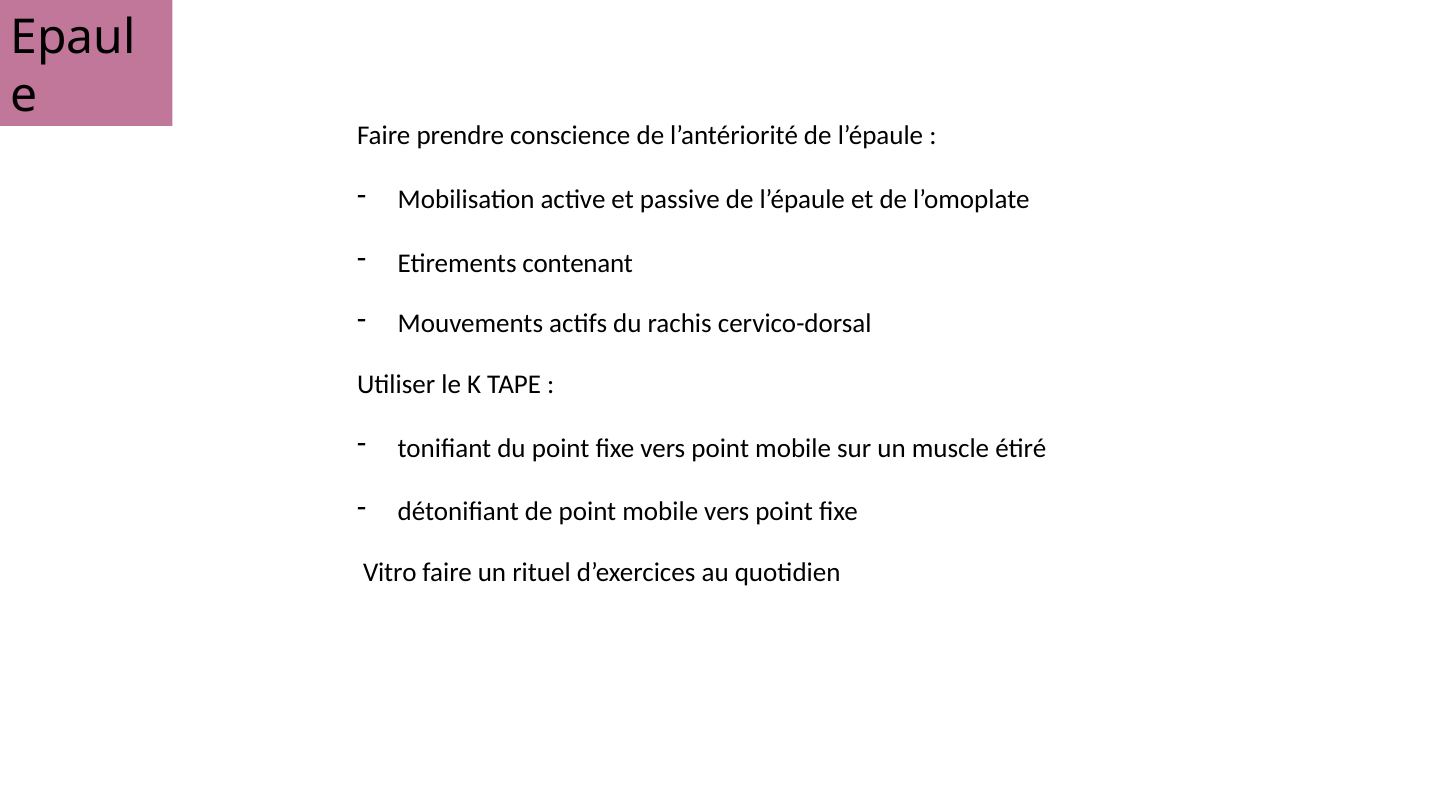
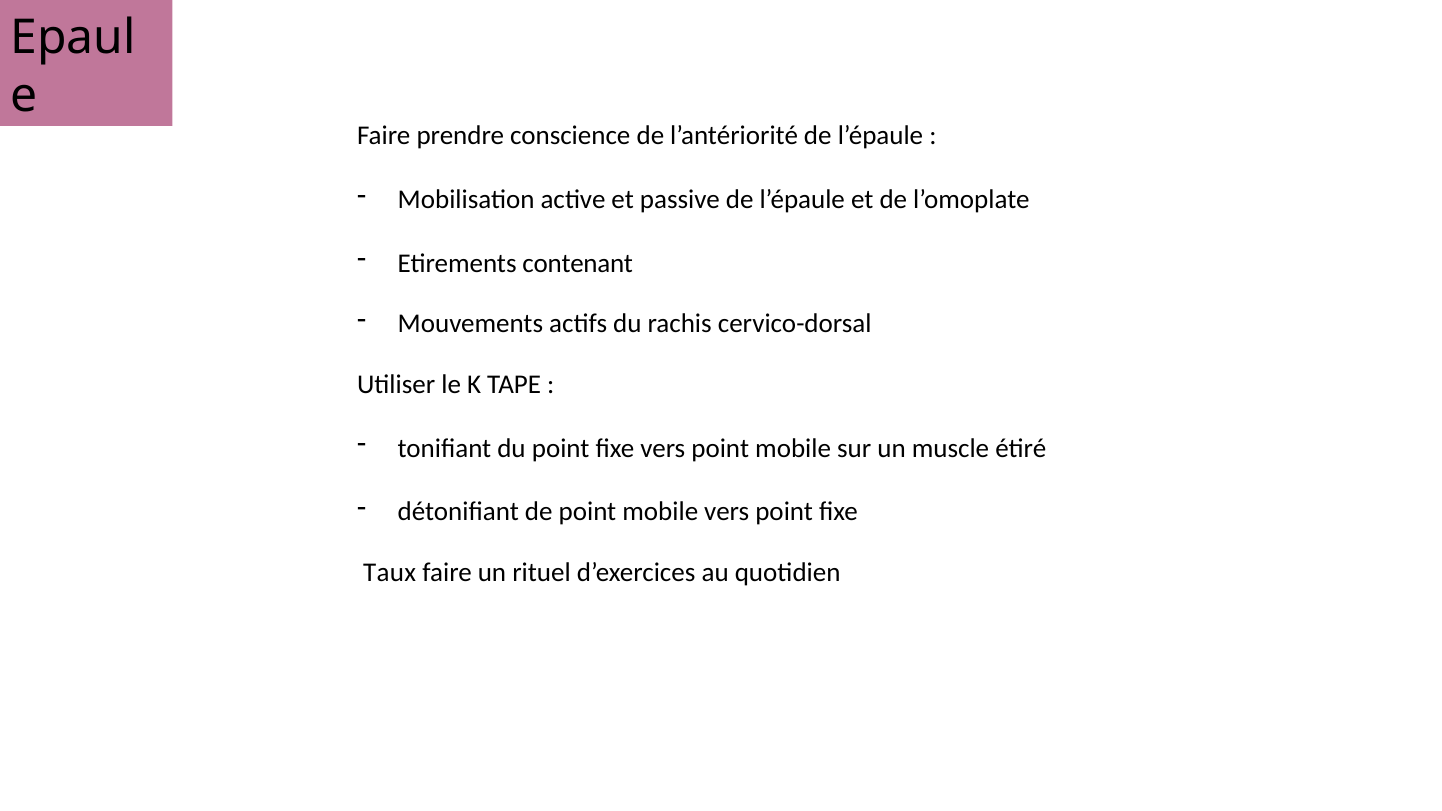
Vitro: Vitro -> Taux
